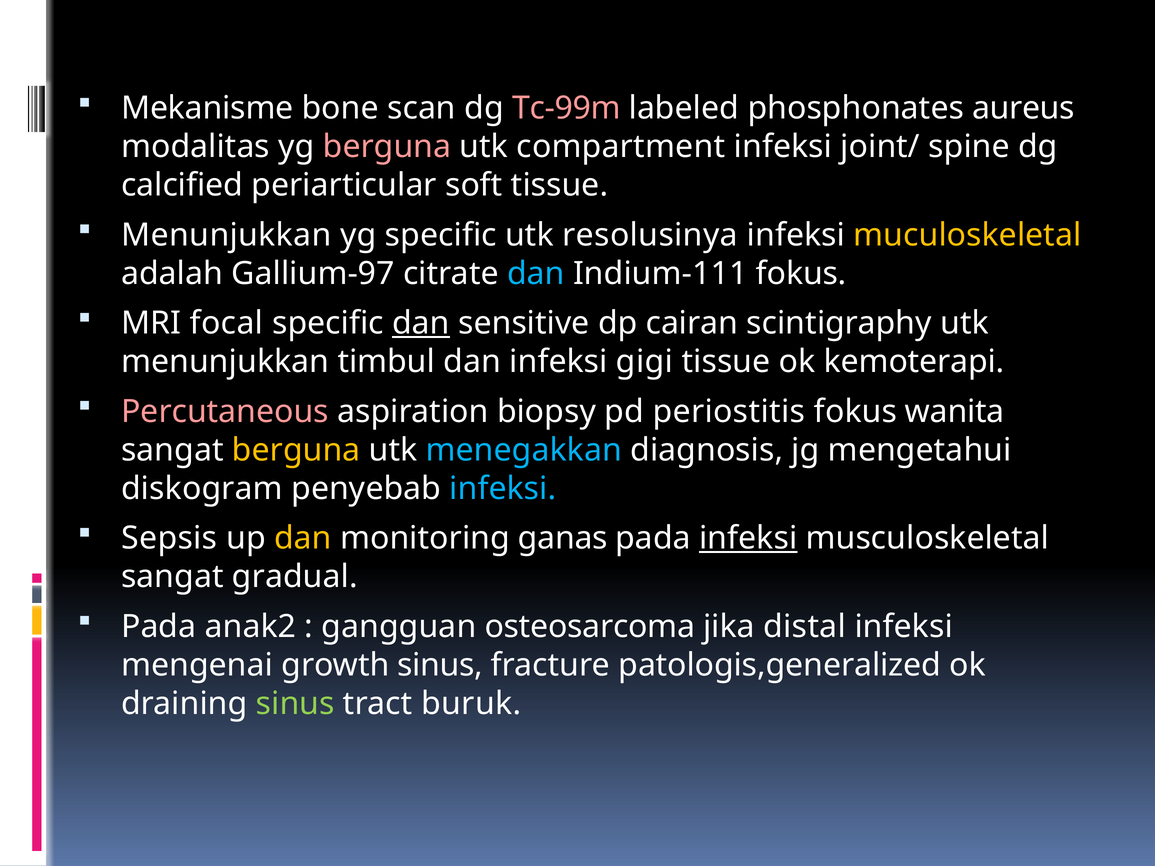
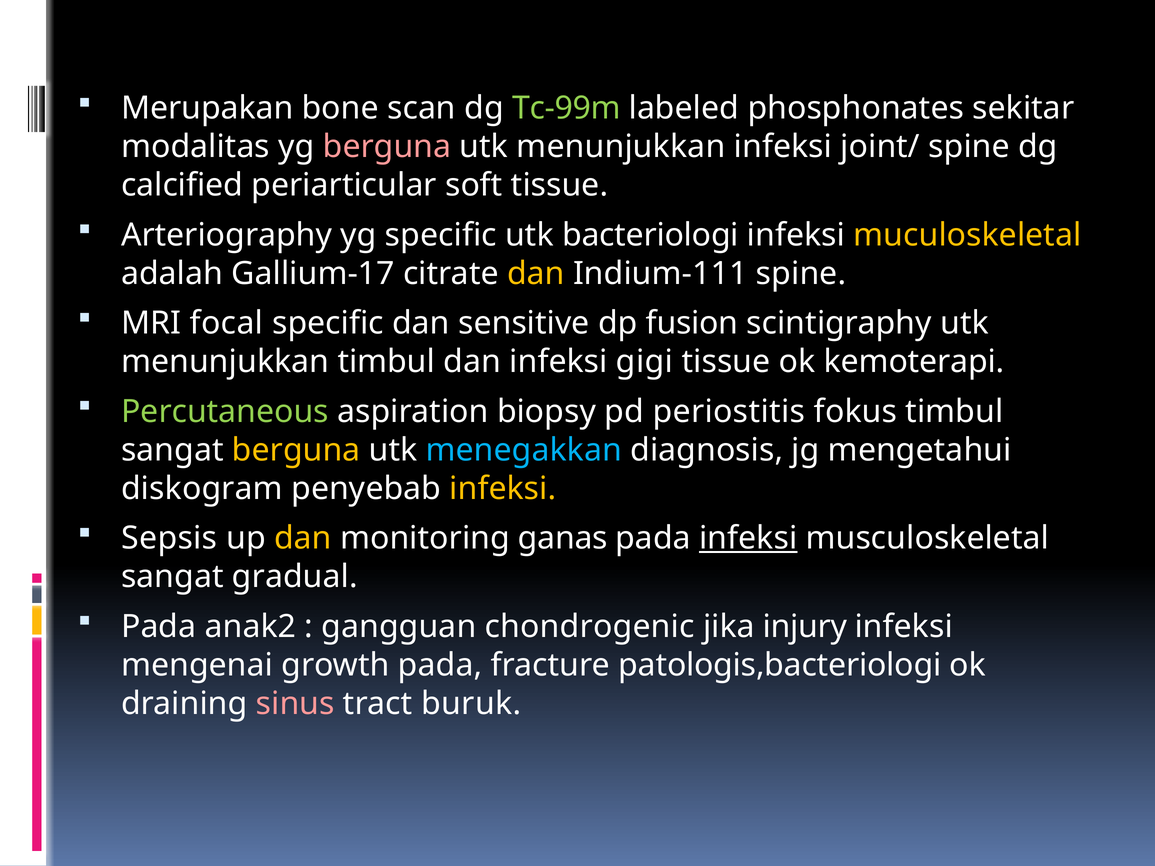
Mekanisme: Mekanisme -> Merupakan
Tc-99m colour: pink -> light green
aureus: aureus -> sekitar
compartment at (621, 147): compartment -> menunjukkan
Menunjukkan at (226, 235): Menunjukkan -> Arteriography
resolusinya: resolusinya -> bacteriologi
Gallium-97: Gallium-97 -> Gallium-17
dan at (536, 274) colour: light blue -> yellow
Indium-111 fokus: fokus -> spine
dan at (421, 323) underline: present -> none
cairan: cairan -> fusion
Percutaneous colour: pink -> light green
fokus wanita: wanita -> timbul
infeksi at (503, 489) colour: light blue -> yellow
osteosarcoma: osteosarcoma -> chondrogenic
distal: distal -> injury
growth sinus: sinus -> pada
patologis,generalized: patologis,generalized -> patologis,bacteriologi
sinus at (295, 704) colour: light green -> pink
